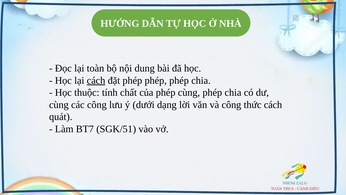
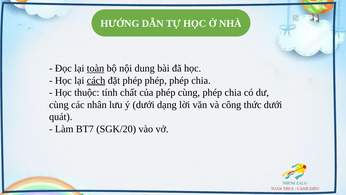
toàn underline: none -> present
các công: công -> nhân
thức cách: cách -> dưới
SGK/51: SGK/51 -> SGK/20
